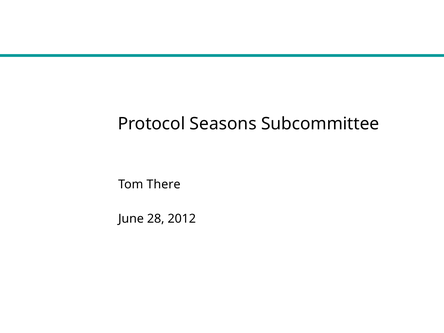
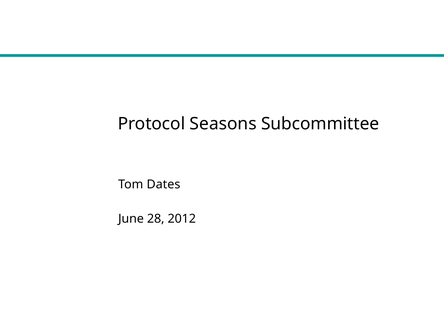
There: There -> Dates
